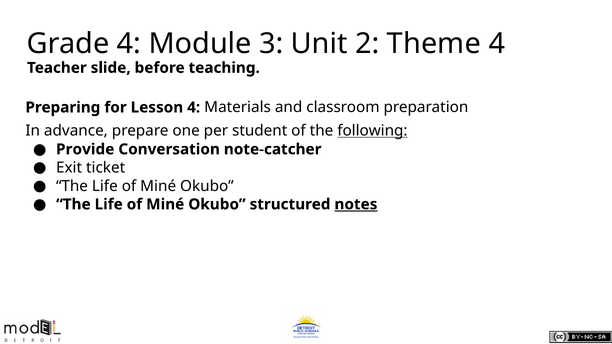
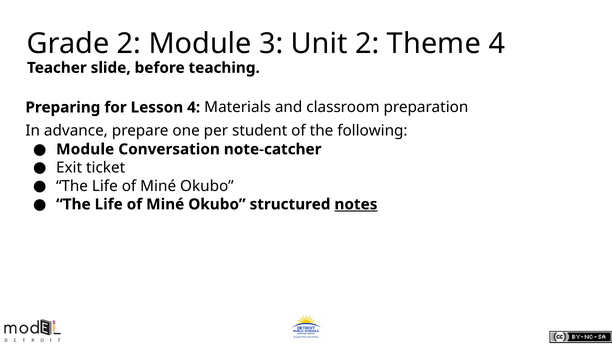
Grade 4: 4 -> 2
following underline: present -> none
Provide at (85, 149): Provide -> Module
